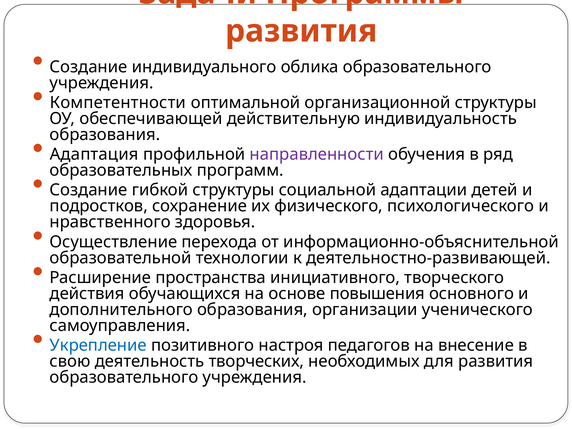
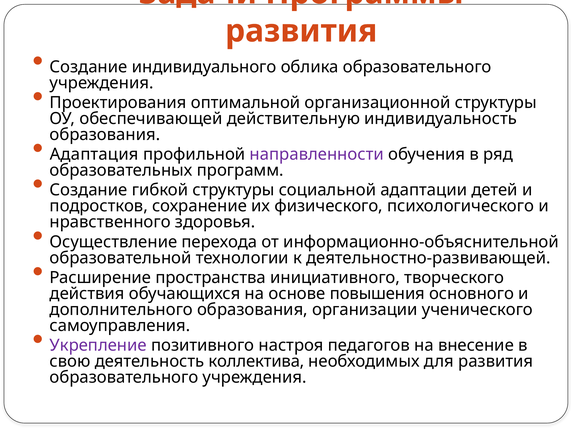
Компетентности: Компетентности -> Проектирования
Укрепление colour: blue -> purple
творческих: творческих -> коллектива
